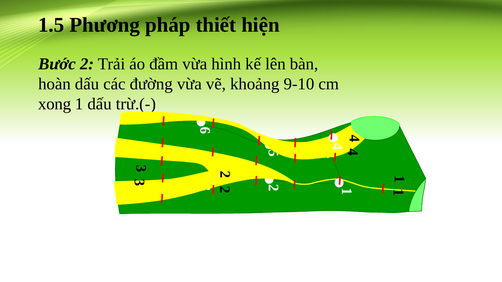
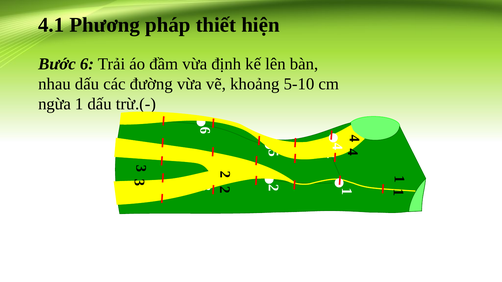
1.5: 1.5 -> 4.1
Bước 2: 2 -> 6
hình: hình -> định
hoàn: hoàn -> nhau
9-10: 9-10 -> 5-10
xong: xong -> ngừa
